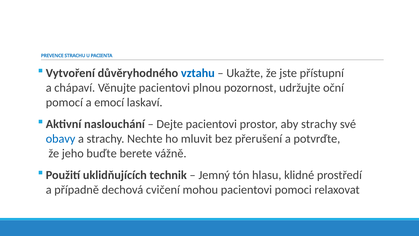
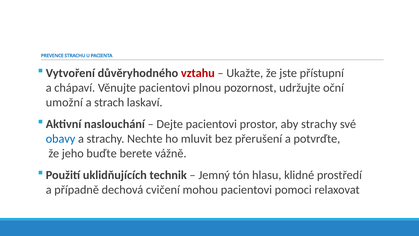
vztahu colour: blue -> red
pomocí: pomocí -> umožní
emocí: emocí -> strach
